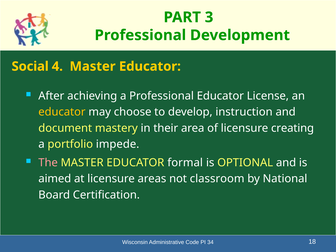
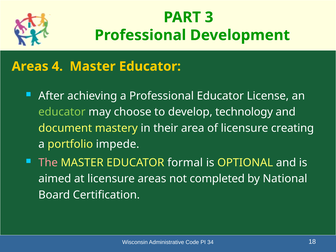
Social at (30, 66): Social -> Areas
educator at (62, 112) colour: yellow -> light green
instruction: instruction -> technology
classroom: classroom -> completed
